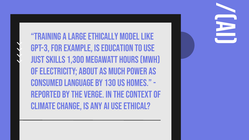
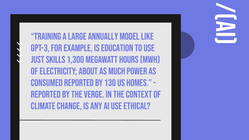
ethically: ethically -> annually
consumed language: language -> reported
